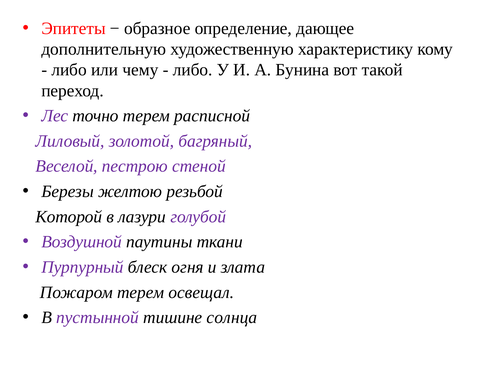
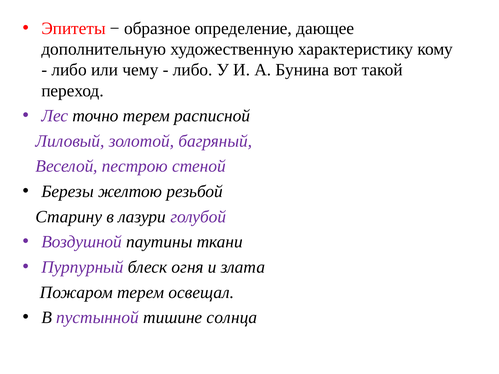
Которой: Которой -> Старину
